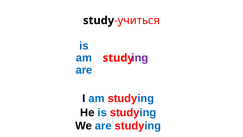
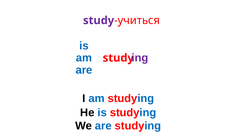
study at (99, 20) colour: black -> purple
